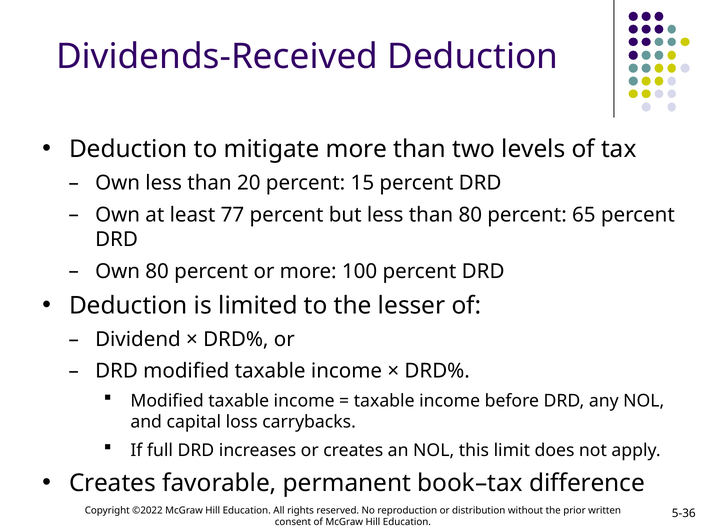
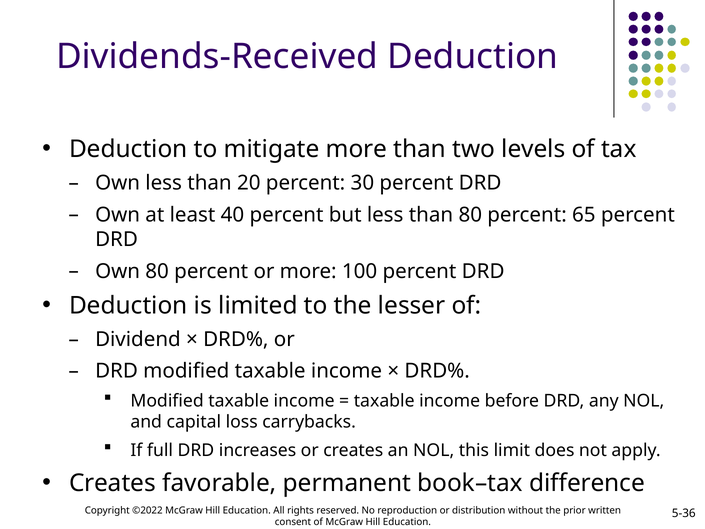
15: 15 -> 30
77: 77 -> 40
